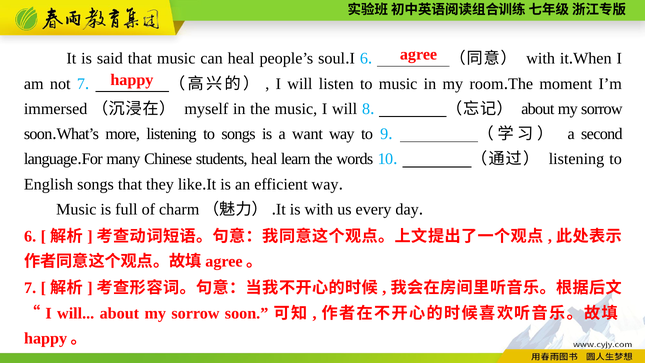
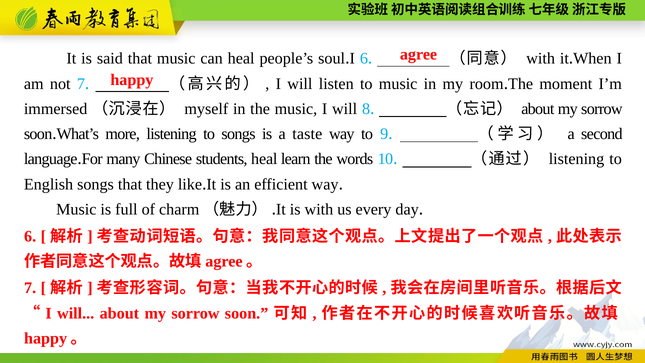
want: want -> taste
